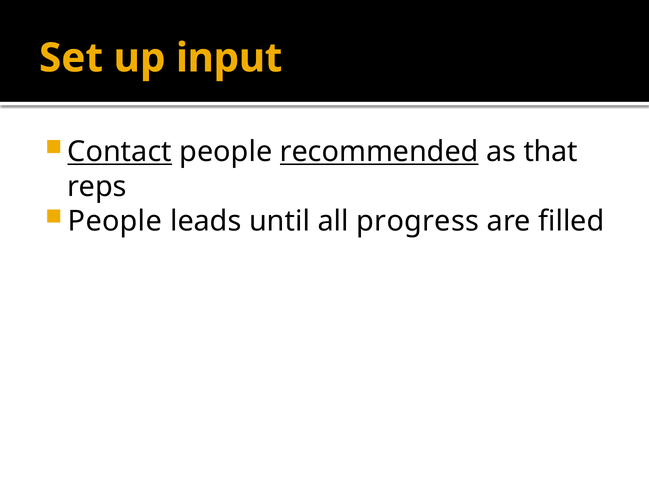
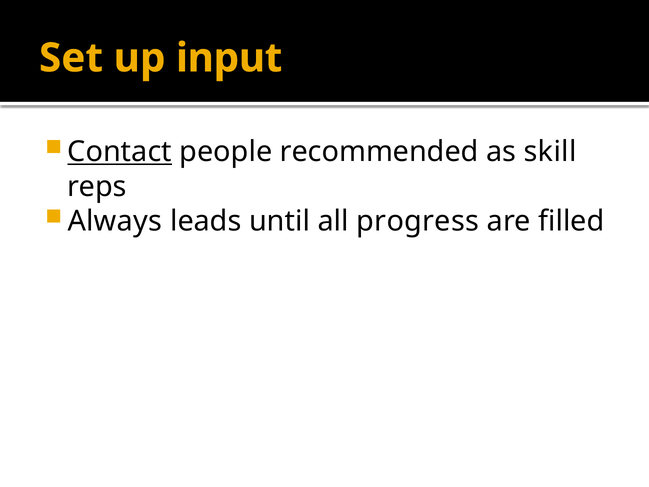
recommended underline: present -> none
that: that -> skill
People at (115, 221): People -> Always
